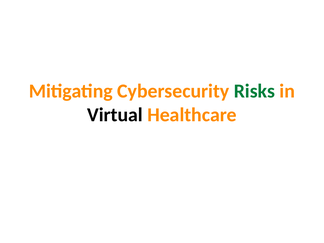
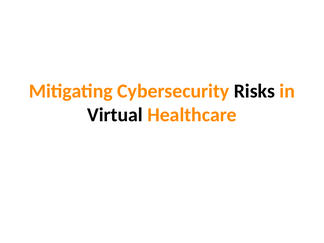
Risks colour: green -> black
